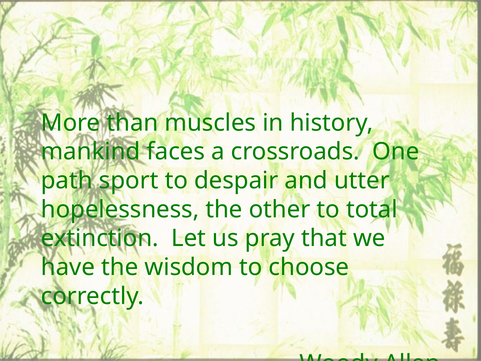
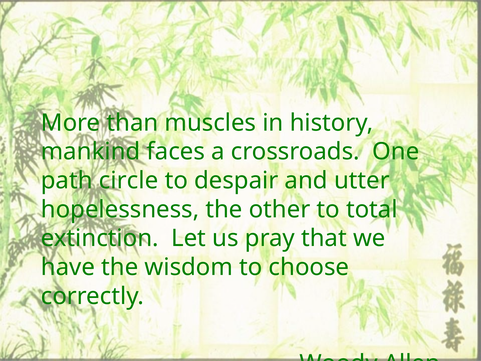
sport: sport -> circle
